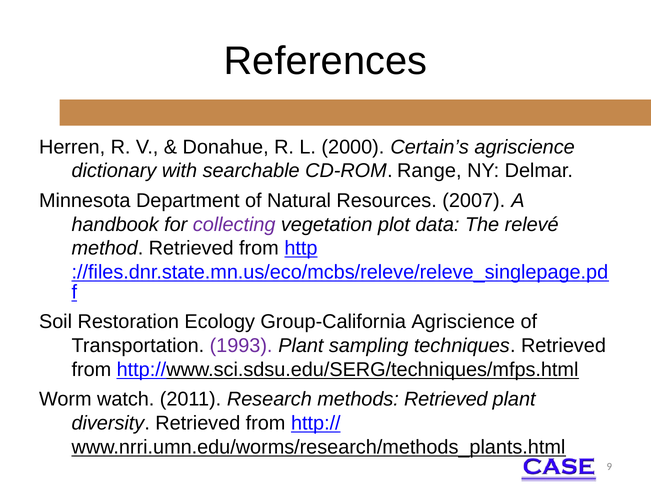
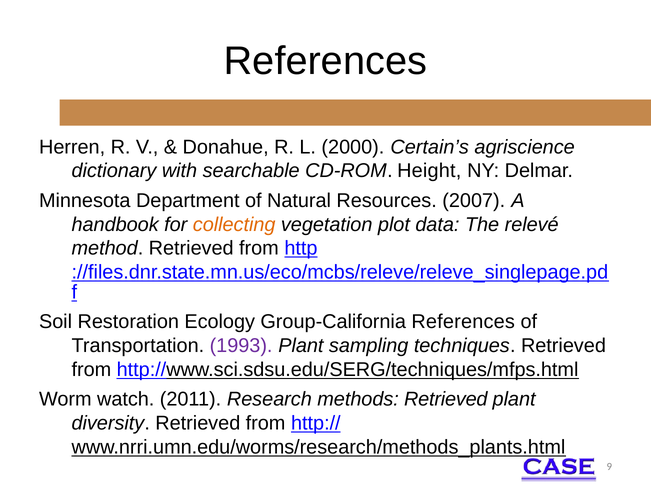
Range: Range -> Height
collecting colour: purple -> orange
Group-California Agriscience: Agriscience -> References
